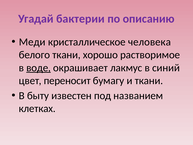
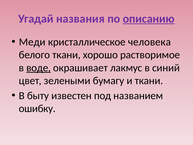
бактерии: бактерии -> названия
описанию underline: none -> present
переносит: переносит -> зелеными
клетках: клетках -> ошибку
